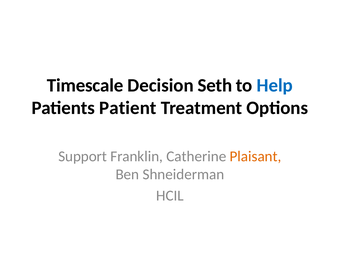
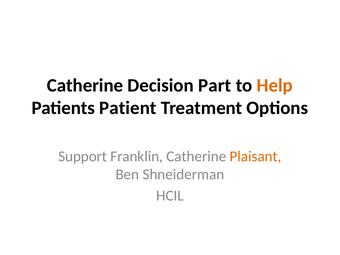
Timescale at (85, 85): Timescale -> Catherine
Seth: Seth -> Part
Help colour: blue -> orange
